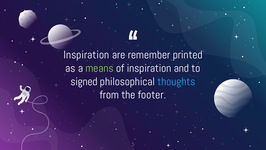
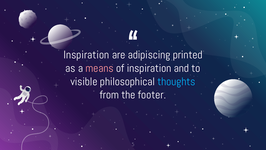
remember: remember -> adipiscing
means colour: light green -> pink
signed: signed -> visible
